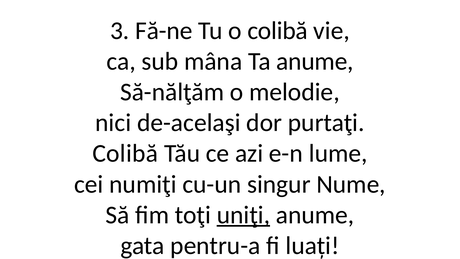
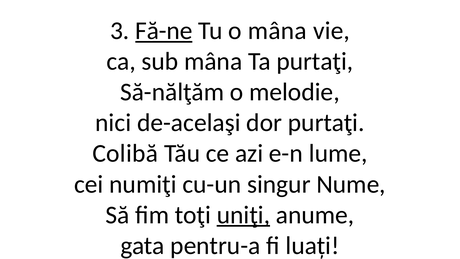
Fă-ne underline: none -> present
o colibă: colibă -> mâna
Ta anume: anume -> purtaţi
